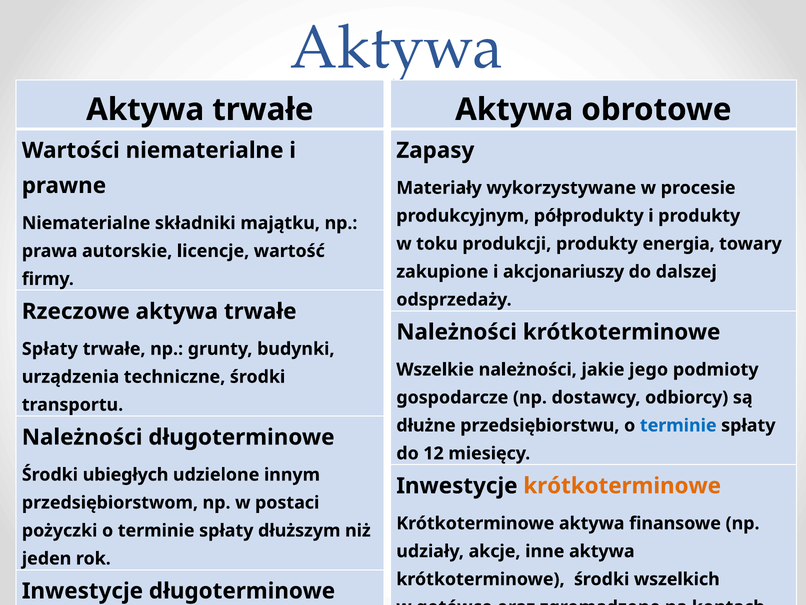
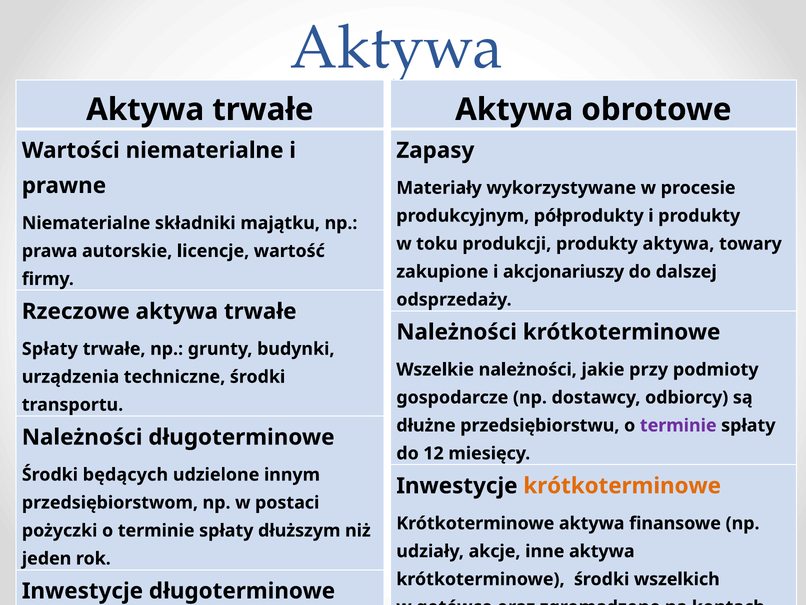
produkty energia: energia -> aktywa
jego: jego -> przy
terminie at (678, 425) colour: blue -> purple
ubiegłych: ubiegłych -> będących
